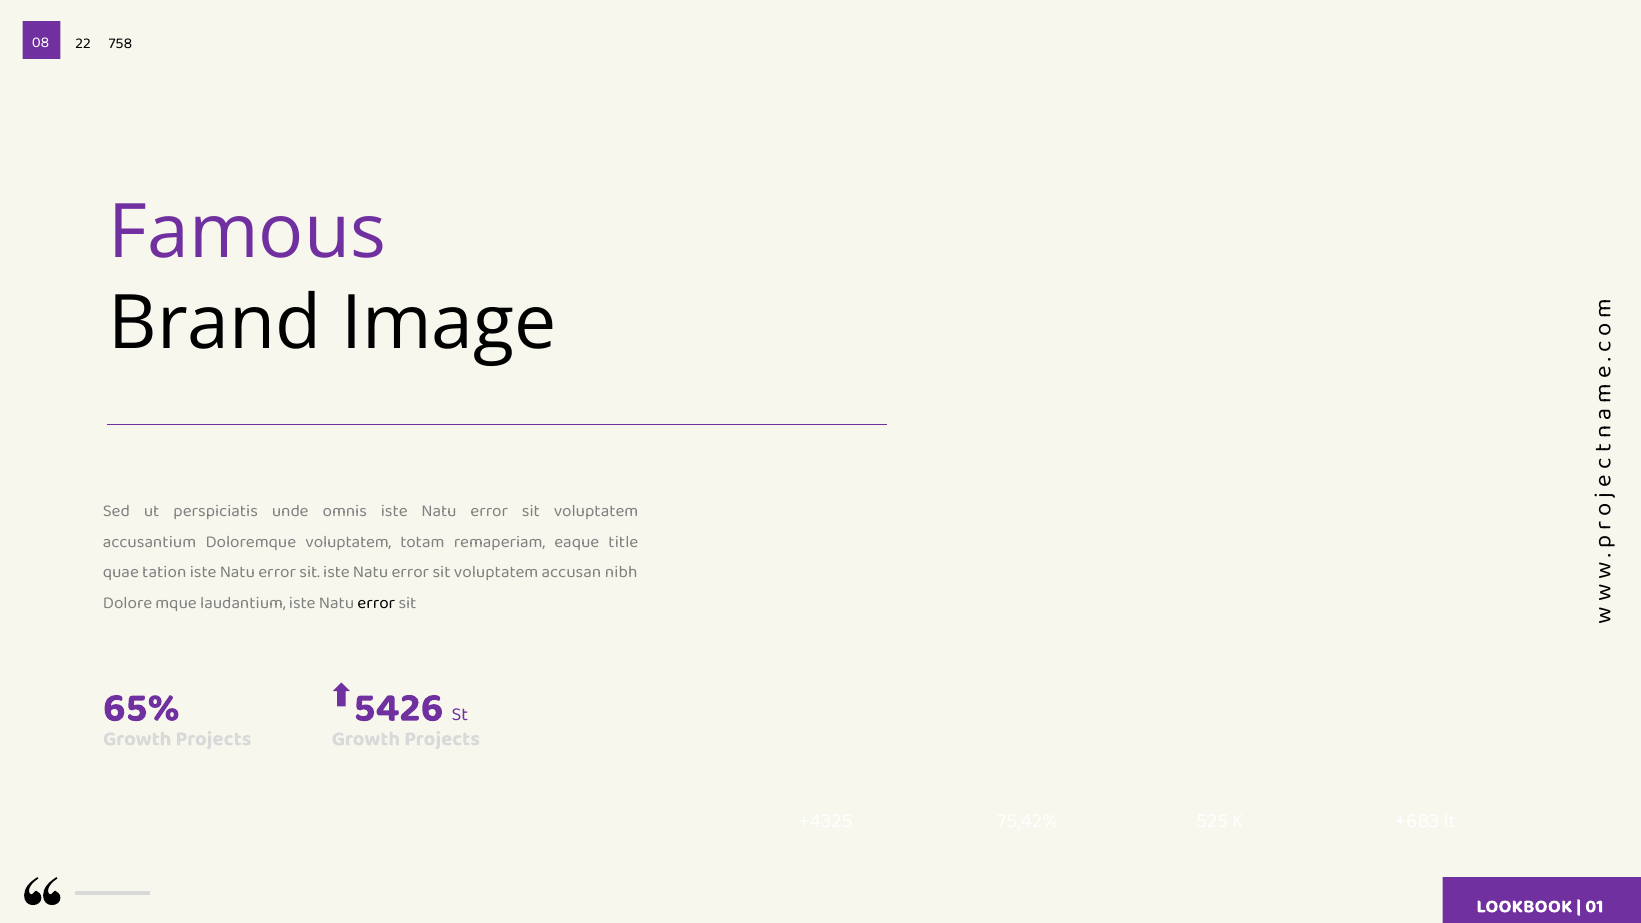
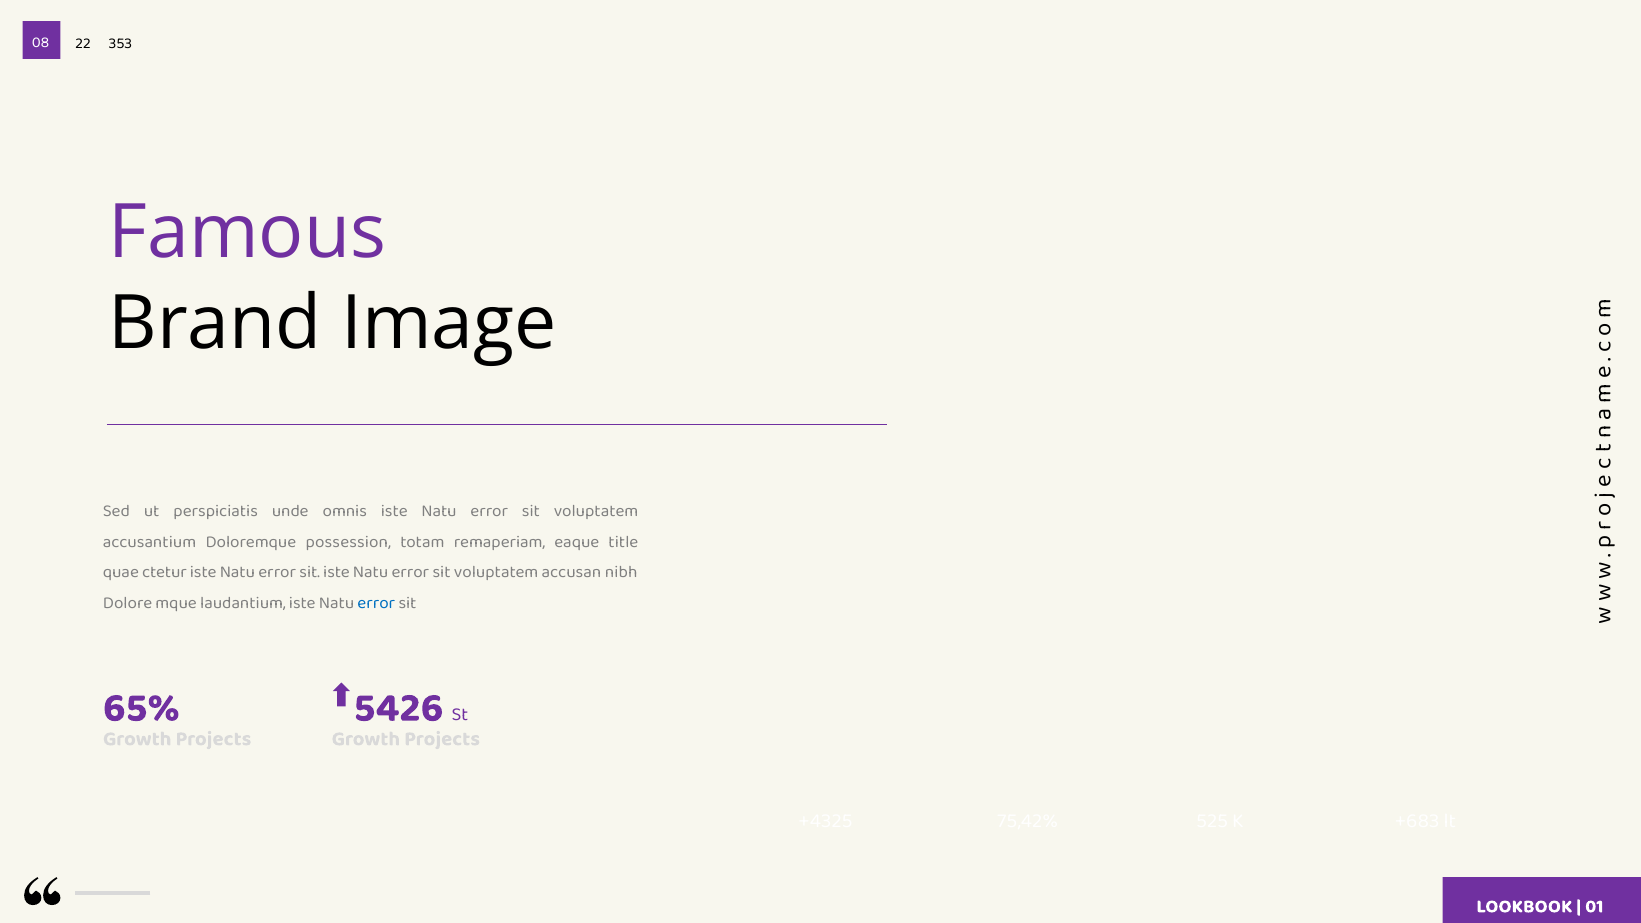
758: 758 -> 353
Doloremque voluptatem: voluptatem -> possession
tation: tation -> ctetur
error at (376, 603) colour: black -> blue
